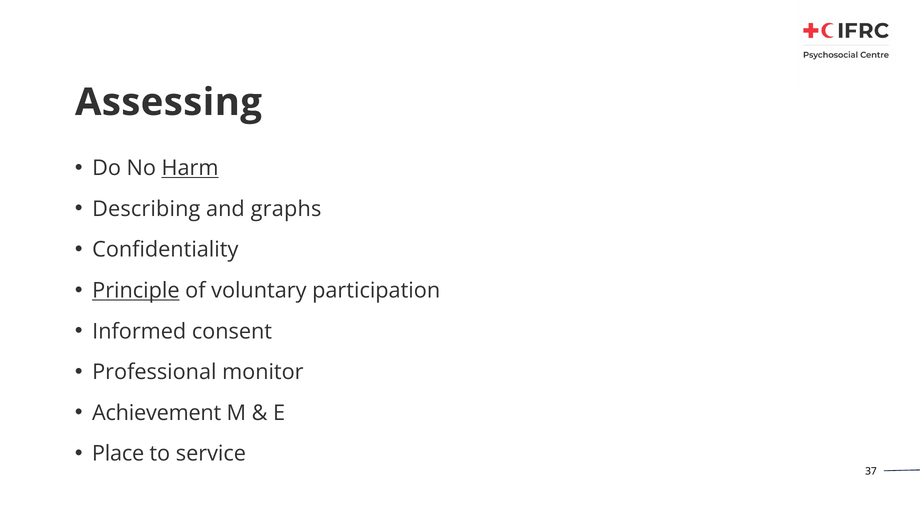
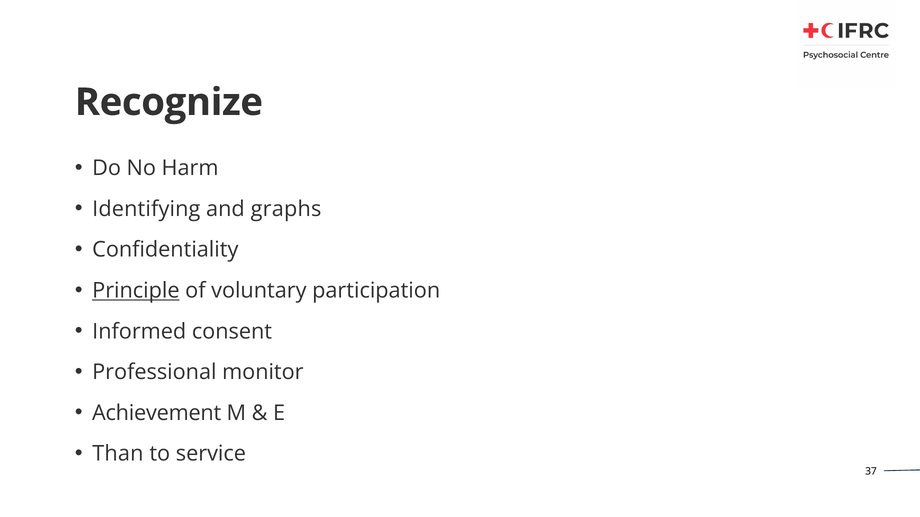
Assessing: Assessing -> Recognize
Harm underline: present -> none
Describing: Describing -> Identifying
Place: Place -> Than
